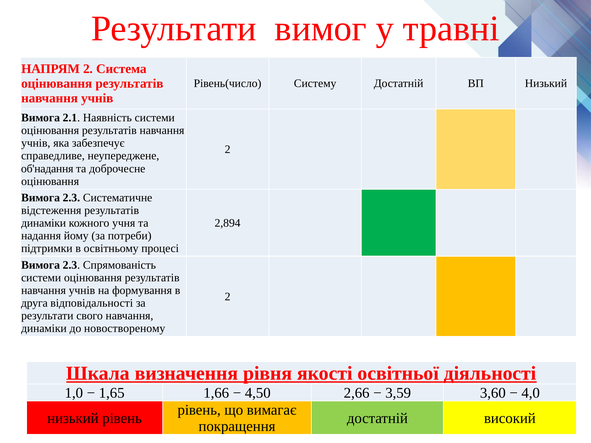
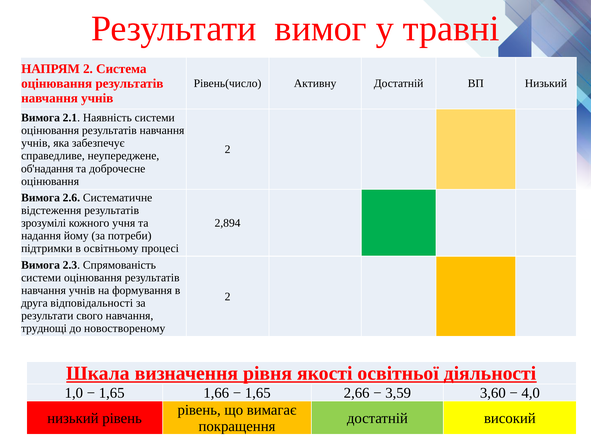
Систему: Систему -> Активну
2.3 at (71, 198): 2.3 -> 2.6
динаміки at (44, 223): динаміки -> зрозумілі
динаміки at (44, 329): динаміки -> труднощі
4,50 at (258, 393): 4,50 -> 1,65
